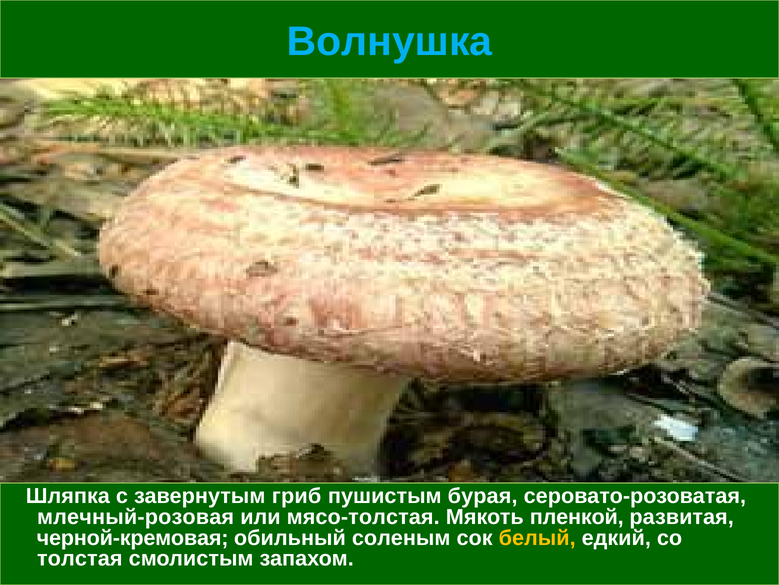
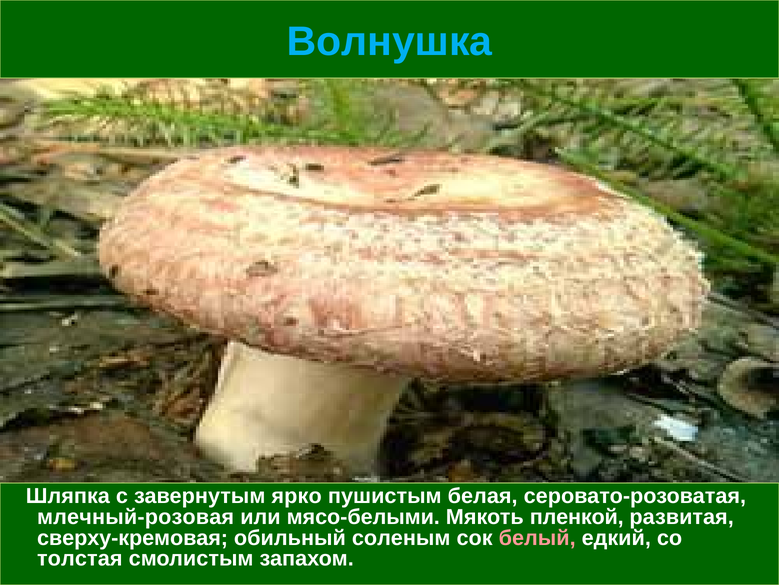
гриб: гриб -> ярко
бурая: бурая -> белая
мясо-толстая: мясо-толстая -> мясо-белыми
черной-кремовая: черной-кремовая -> сверху-кремовая
белый colour: yellow -> pink
